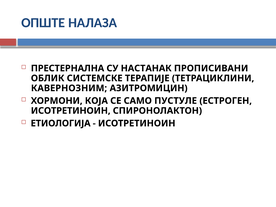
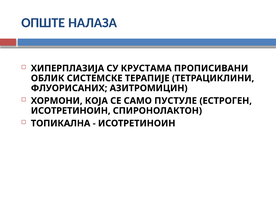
ПРЕСТЕРНАЛНА: ПРЕСТЕРНАЛНА -> ХИПЕРПЛАЗИЈА
НАСТАНАК: НАСТАНАК -> КРУСТАМА
КАВЕРНОЗНИМ: КАВЕРНОЗНИМ -> ФЛУОРИСАНИХ
ЕТИОЛОГИЈА: ЕТИОЛОГИЈА -> ТОПИКАЛНА
